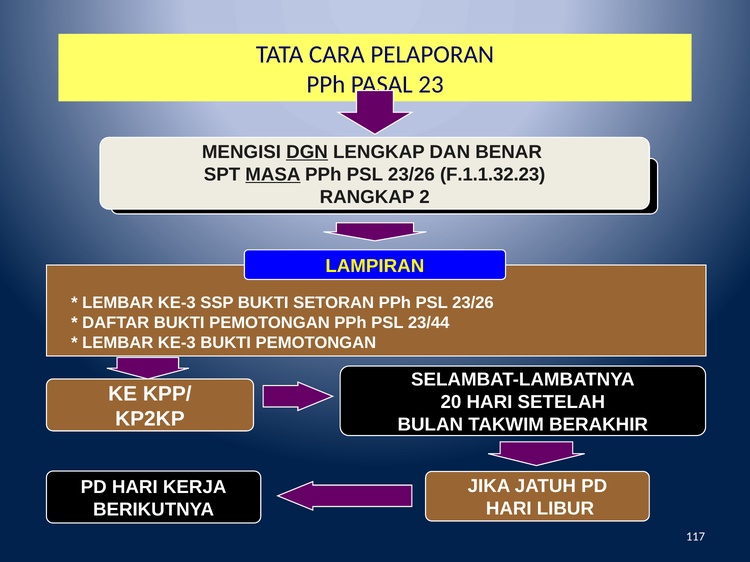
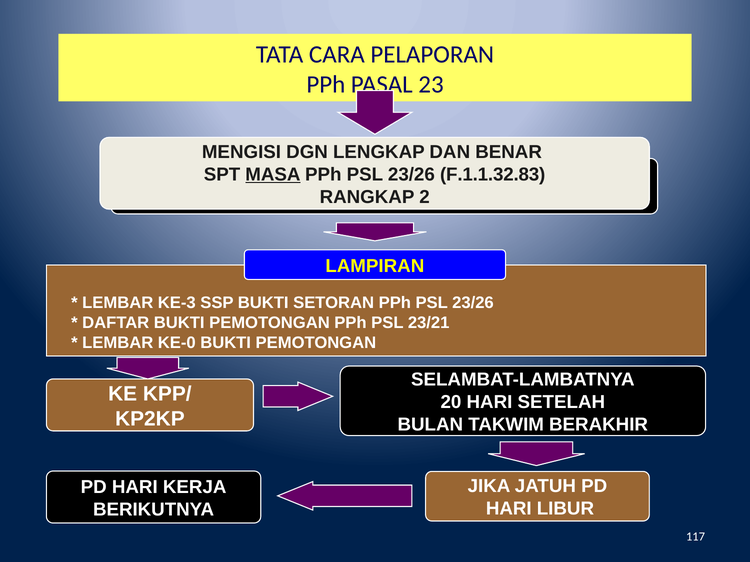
DGN underline: present -> none
F.1.1.32.23: F.1.1.32.23 -> F.1.1.32.83
23/44: 23/44 -> 23/21
KE-3 at (177, 343): KE-3 -> KE-0
